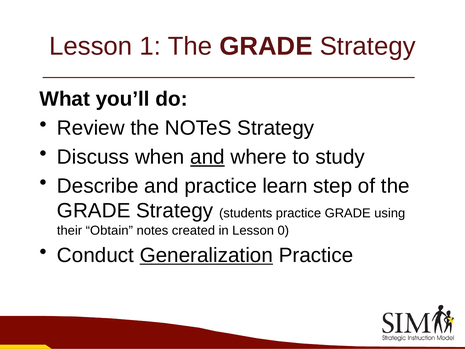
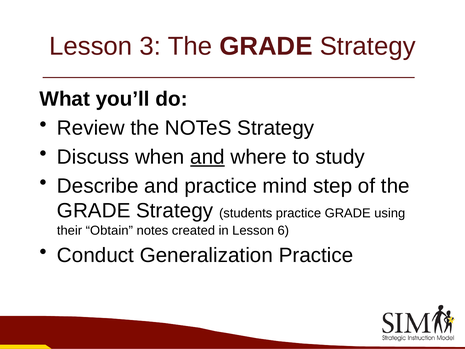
1: 1 -> 3
learn: learn -> mind
0: 0 -> 6
Generalization underline: present -> none
